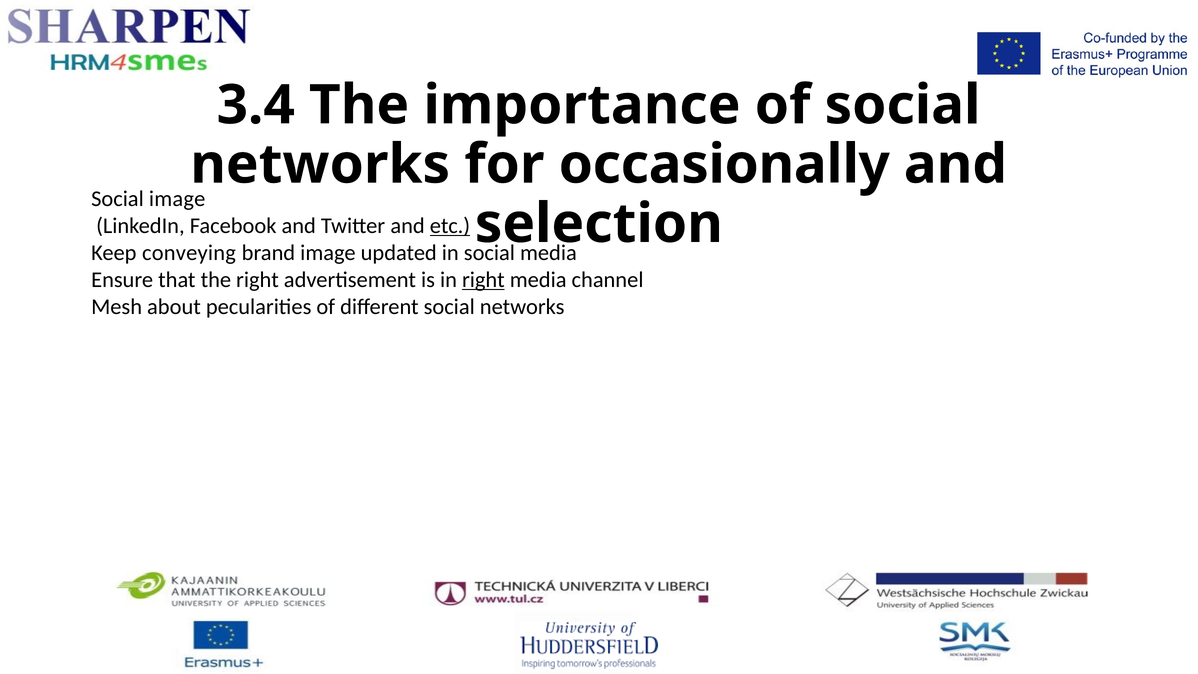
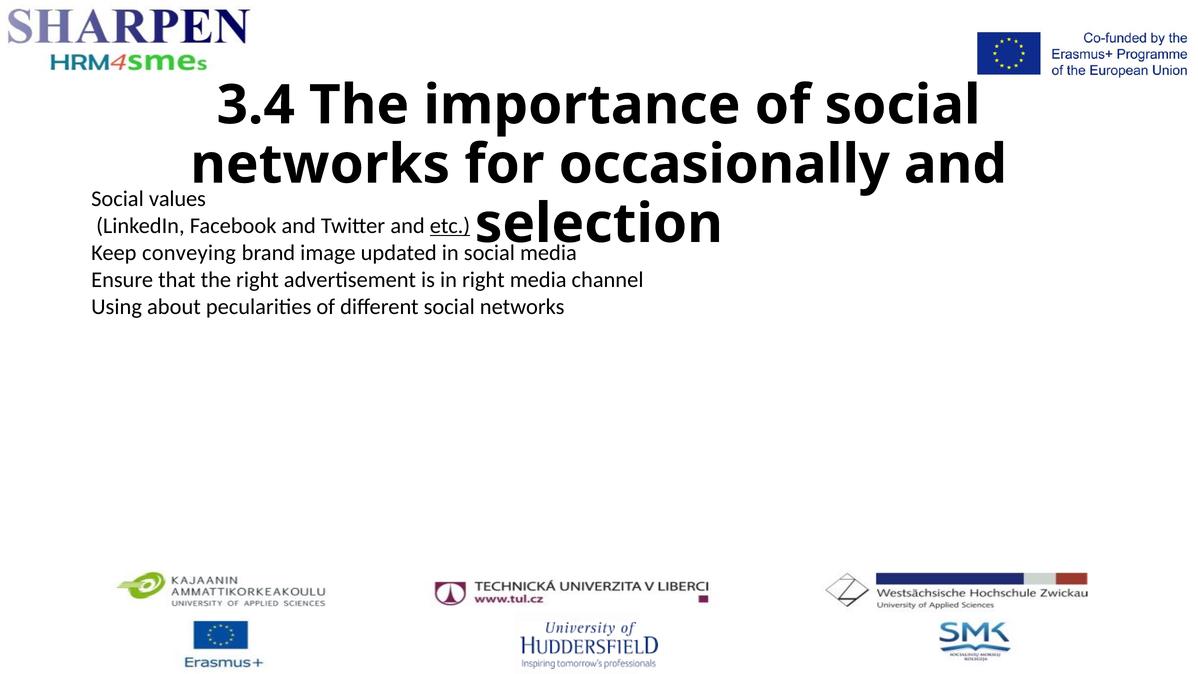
Social image: image -> values
right at (483, 280) underline: present -> none
Mesh: Mesh -> Using
